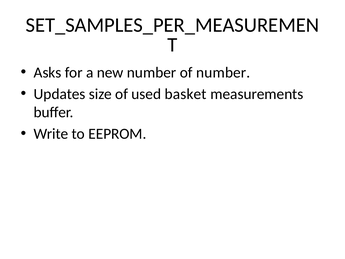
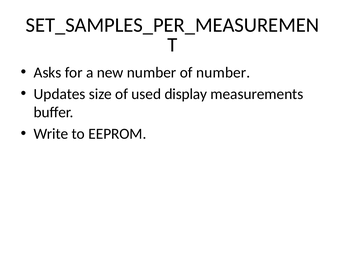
basket: basket -> display
